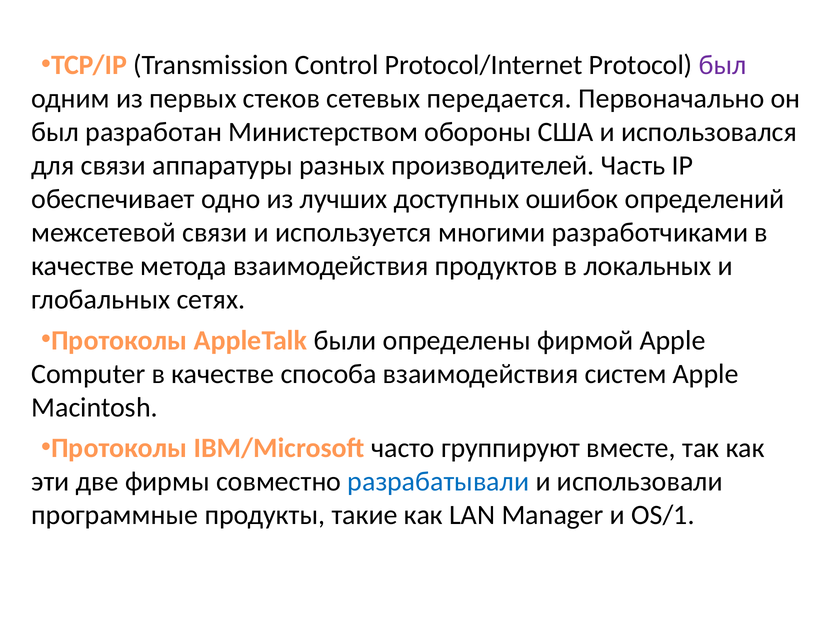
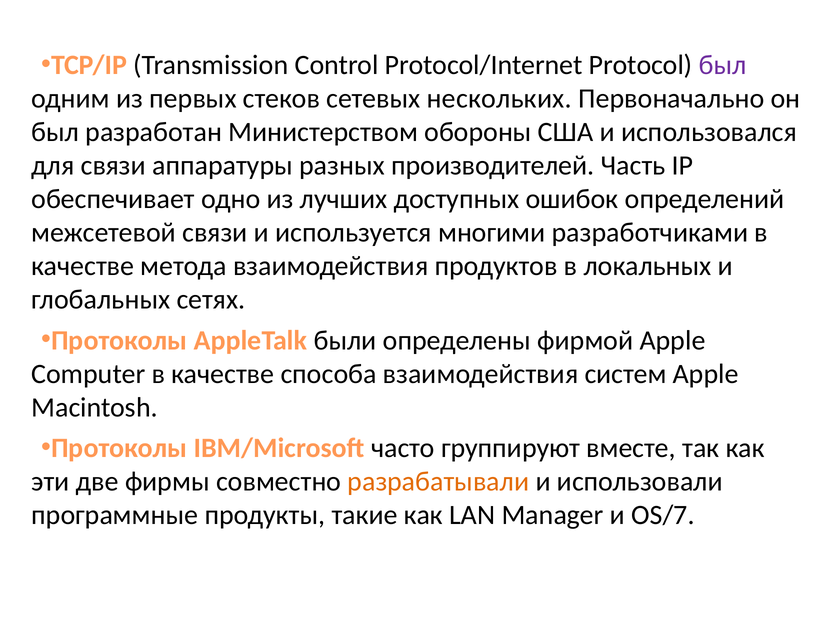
передается: передается -> нескольких
разрабатывали colour: blue -> orange
OS/1: OS/1 -> OS/7
